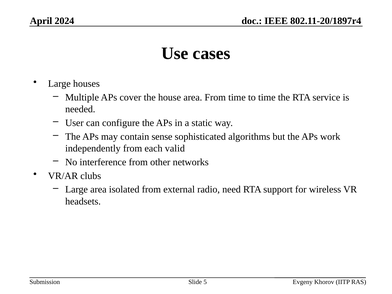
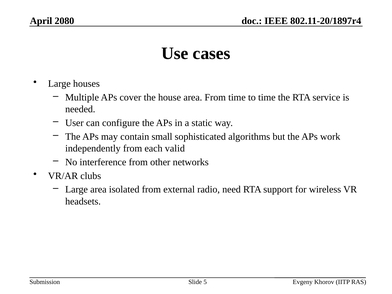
2024: 2024 -> 2080
sense: sense -> small
